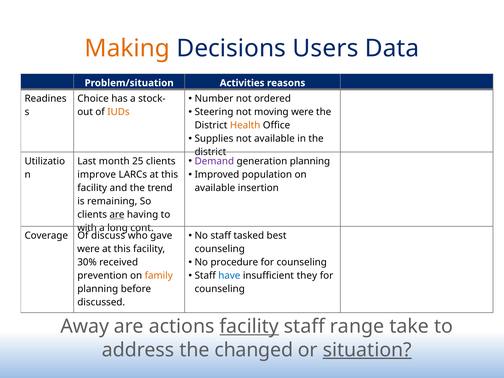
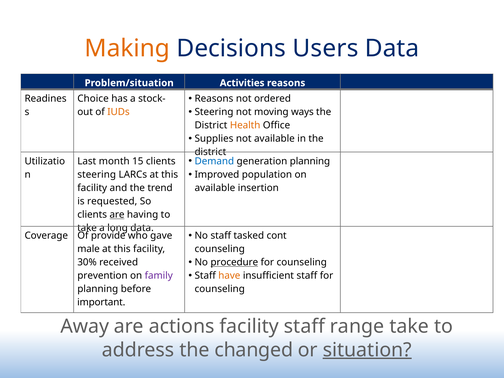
Number at (214, 99): Number -> Reasons
moving were: were -> ways
Demand colour: purple -> blue
25: 25 -> 15
improve at (97, 175): improve -> steering
remaining: remaining -> requested
with at (87, 228): with -> take
long cont: cont -> data
best: best -> cont
discuss: discuss -> provide
were at (89, 249): were -> male
procedure underline: none -> present
have colour: blue -> orange
insufficient they: they -> staff
family colour: orange -> purple
discussed: discussed -> important
facility at (249, 326) underline: present -> none
